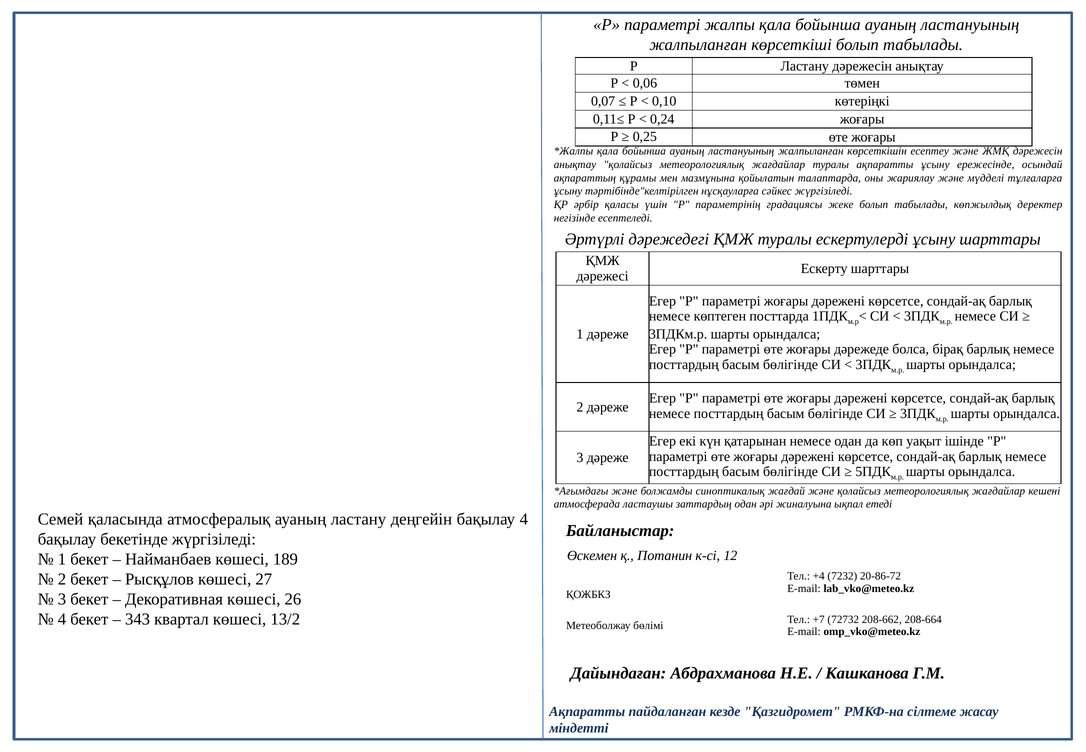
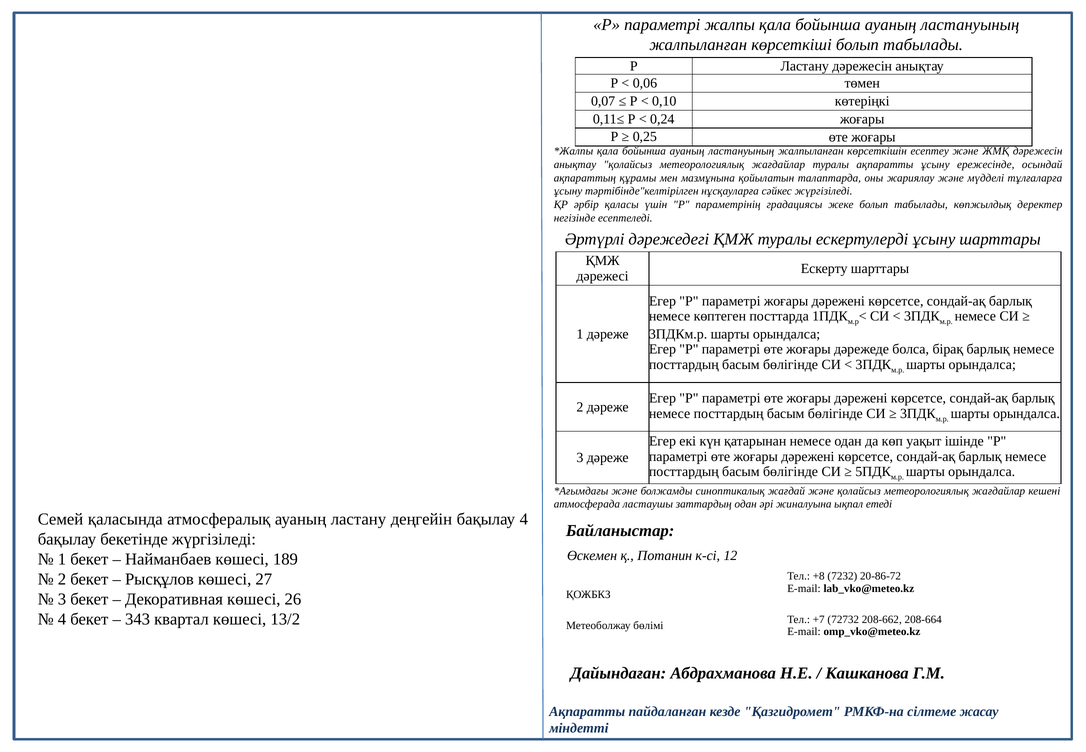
+4: +4 -> +8
